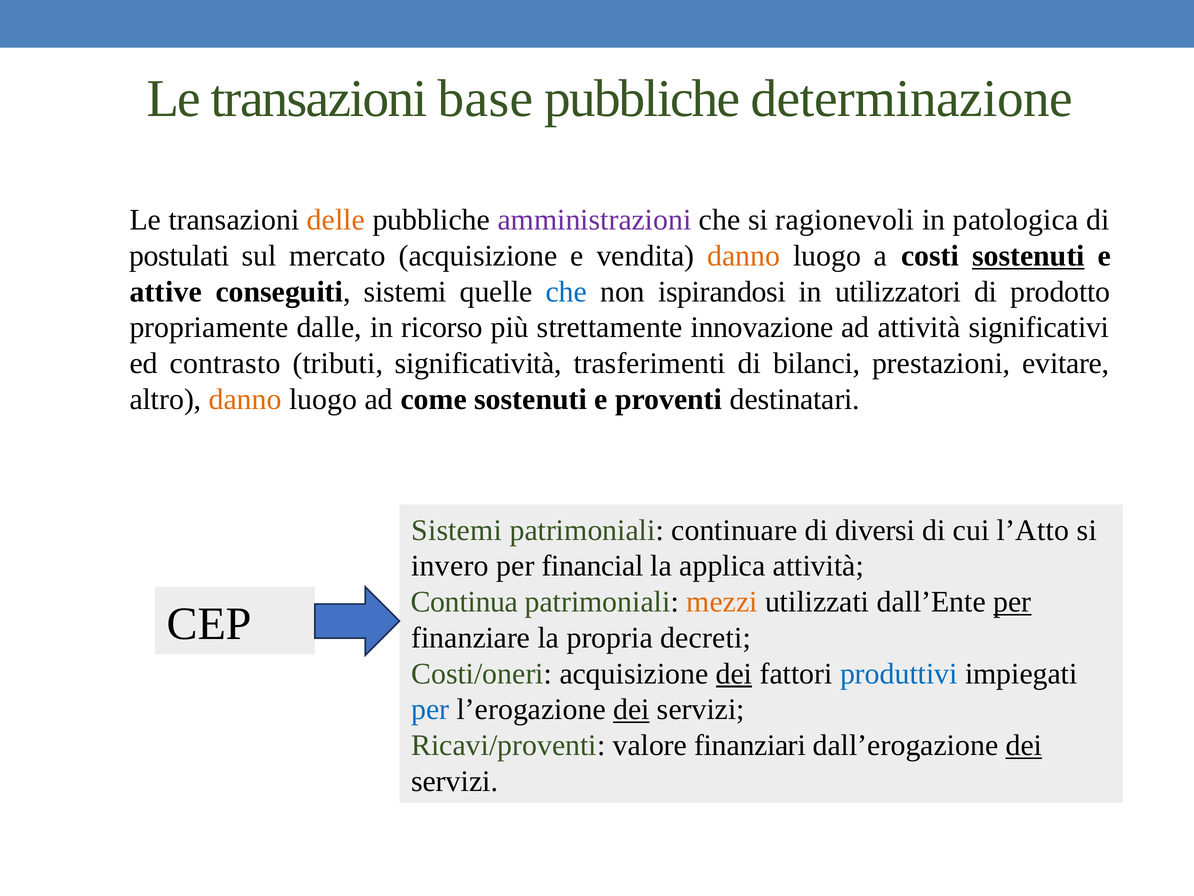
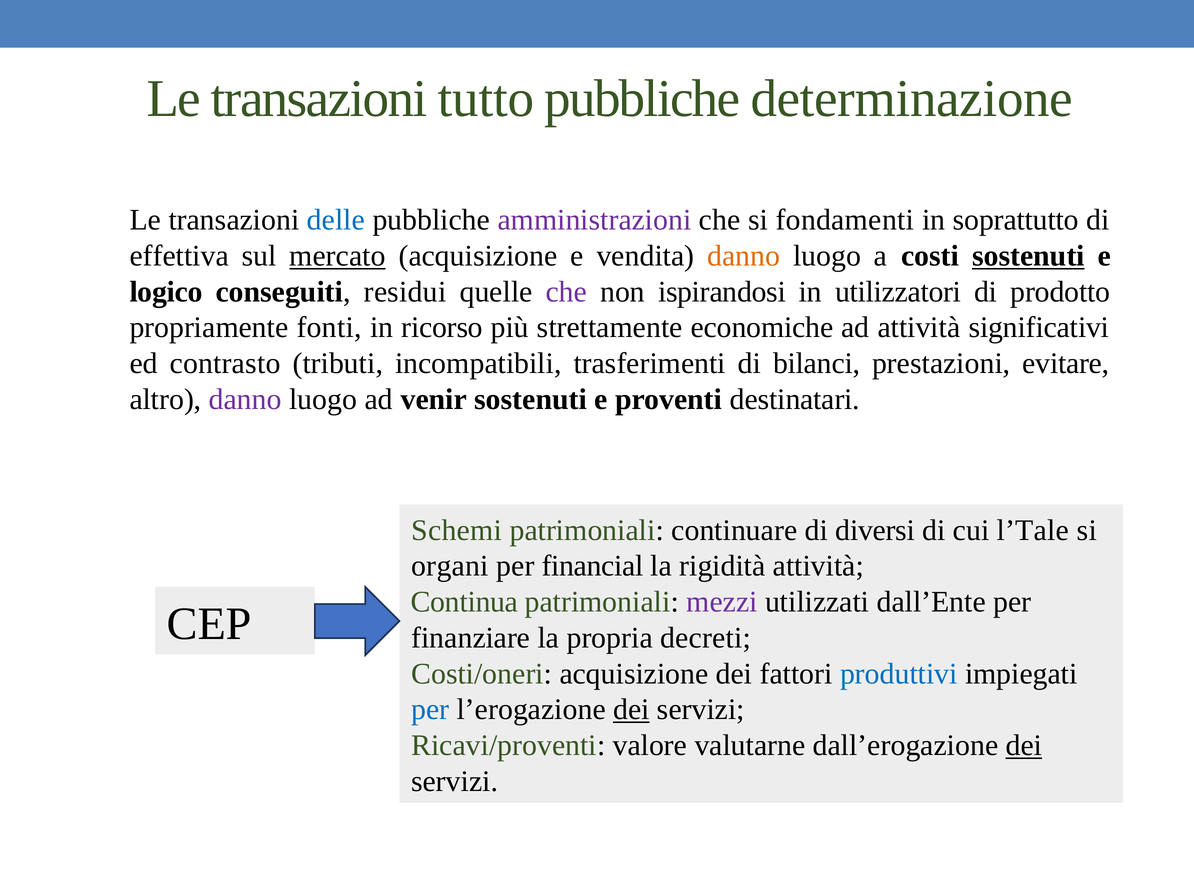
base: base -> tutto
delle colour: orange -> blue
ragionevoli: ragionevoli -> fondamenti
patologica: patologica -> soprattutto
postulati: postulati -> effettiva
mercato underline: none -> present
attive: attive -> logico
conseguiti sistemi: sistemi -> residui
che at (566, 292) colour: blue -> purple
dalle: dalle -> fonti
innovazione: innovazione -> economiche
significatività: significatività -> incompatibili
danno at (245, 399) colour: orange -> purple
come: come -> venir
Sistemi at (457, 530): Sistemi -> Schemi
l’Atto: l’Atto -> l’Tale
invero: invero -> organi
applica: applica -> rigidità
mezzi colour: orange -> purple
per at (1012, 602) underline: present -> none
dei at (734, 673) underline: present -> none
finanziari: finanziari -> valutarne
